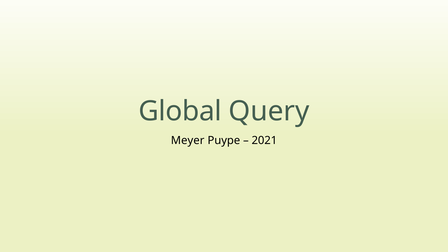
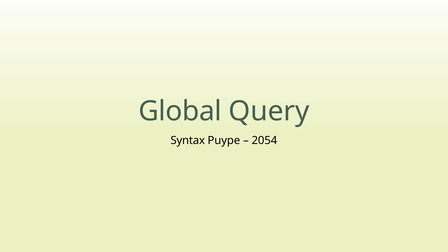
Meyer: Meyer -> Syntax
2021: 2021 -> 2054
